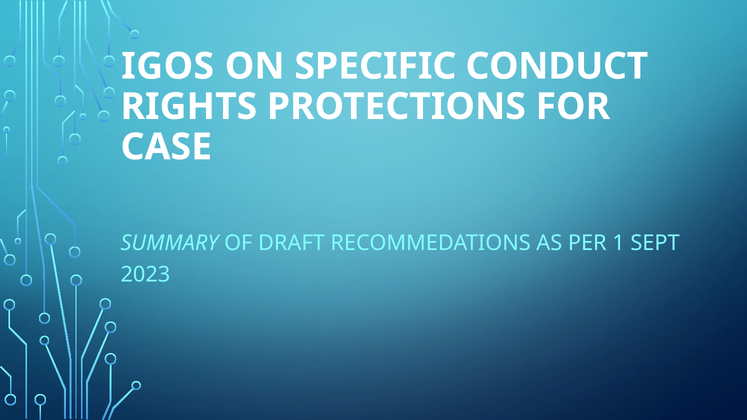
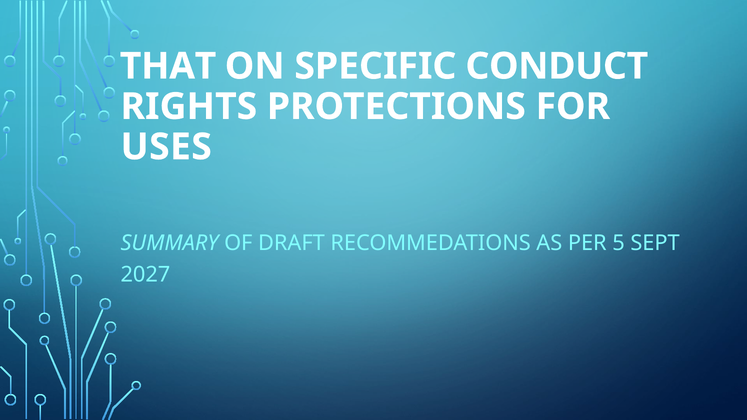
IGOS: IGOS -> THAT
CASE: CASE -> USES
1: 1 -> 5
2023: 2023 -> 2027
